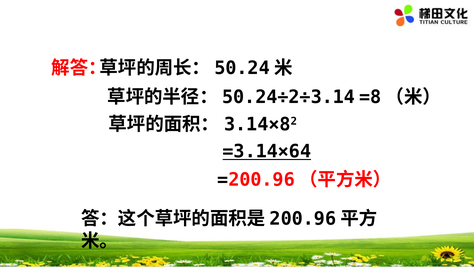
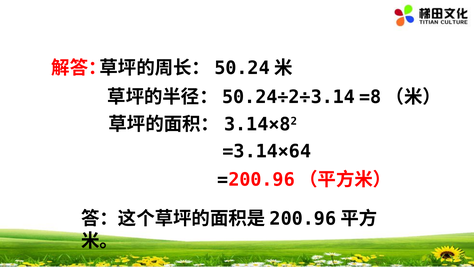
=3.14×64 underline: present -> none
